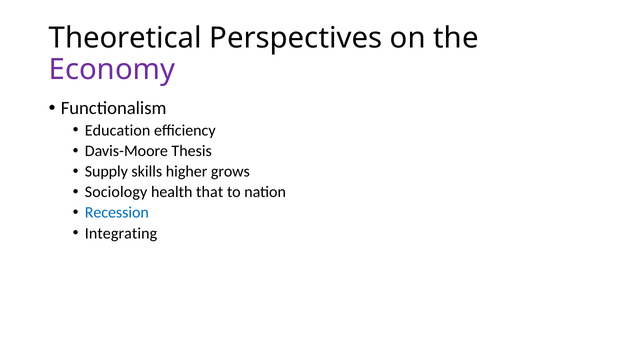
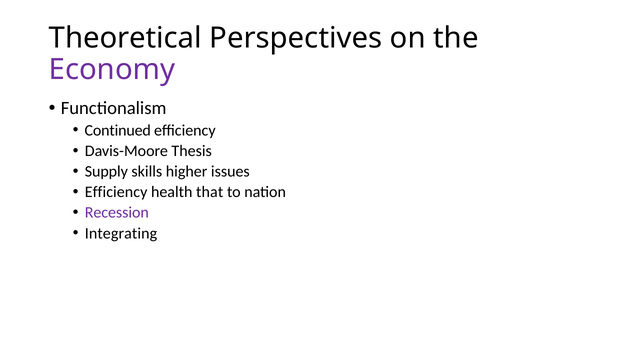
Education: Education -> Continued
grows: grows -> issues
Sociology at (116, 192): Sociology -> Efficiency
Recession colour: blue -> purple
